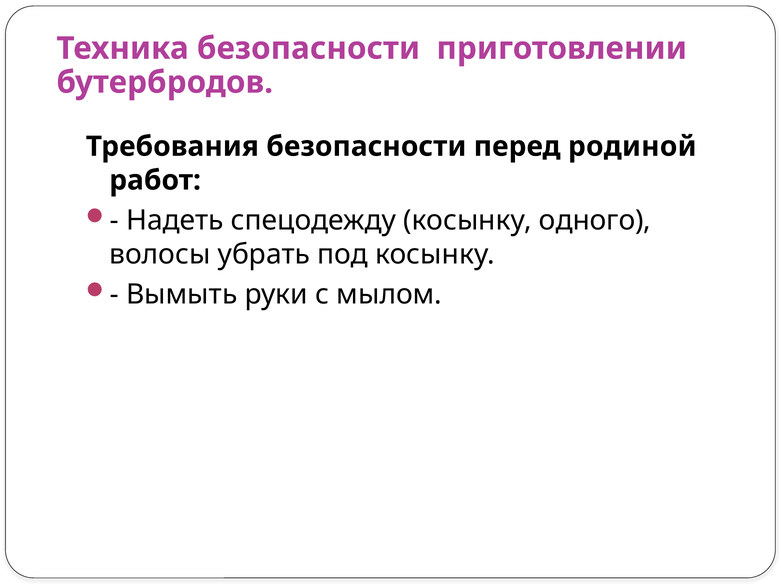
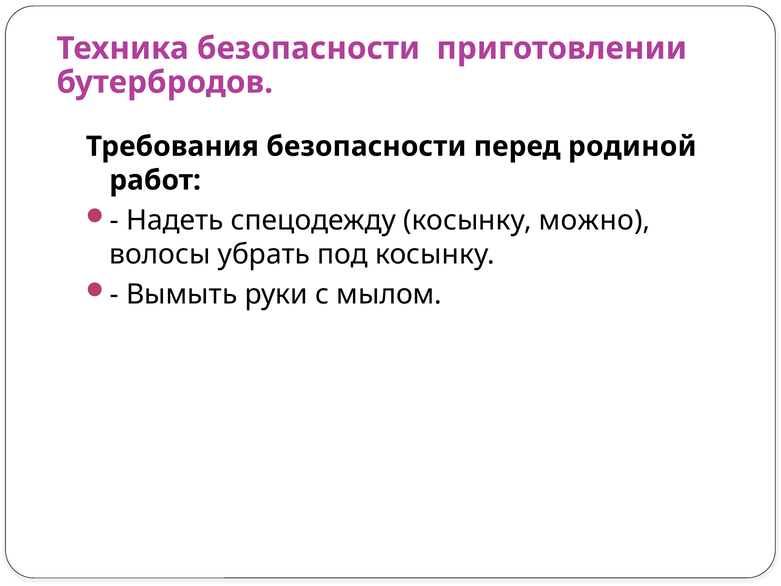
одного: одного -> можно
